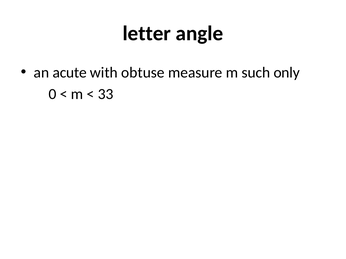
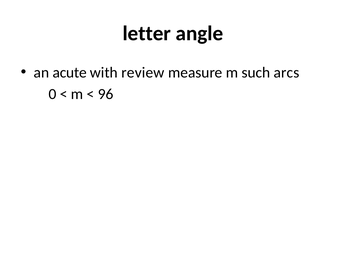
obtuse: obtuse -> review
only: only -> arcs
33: 33 -> 96
